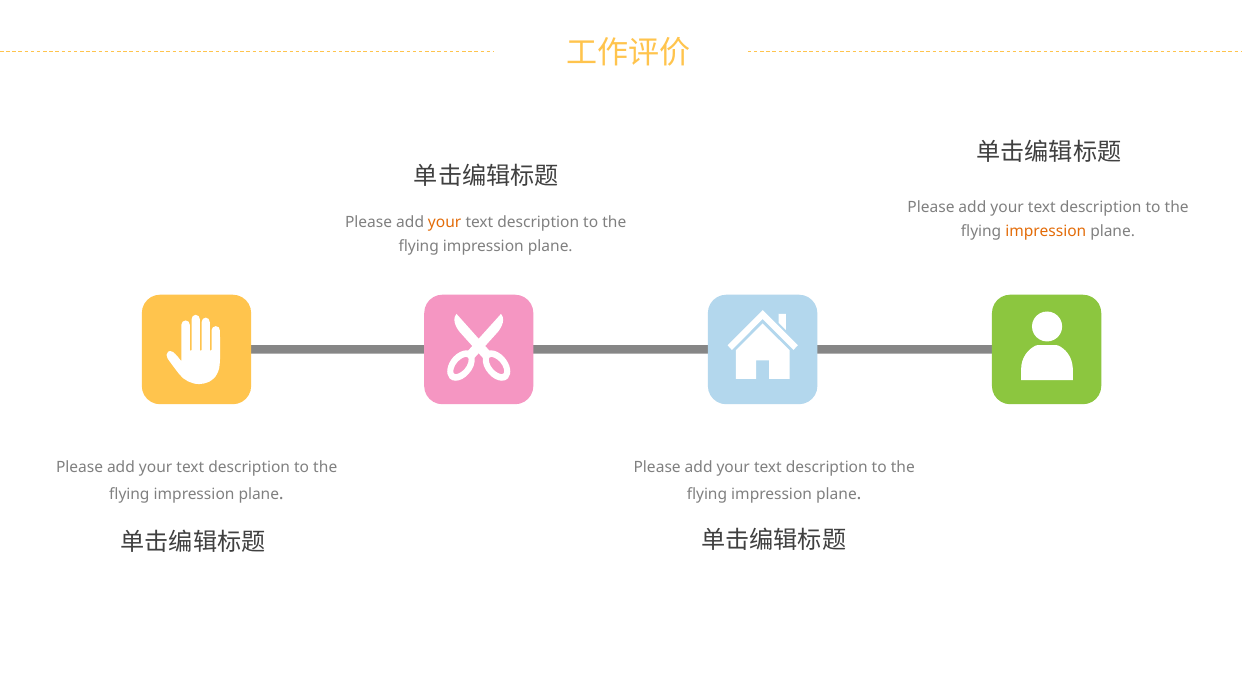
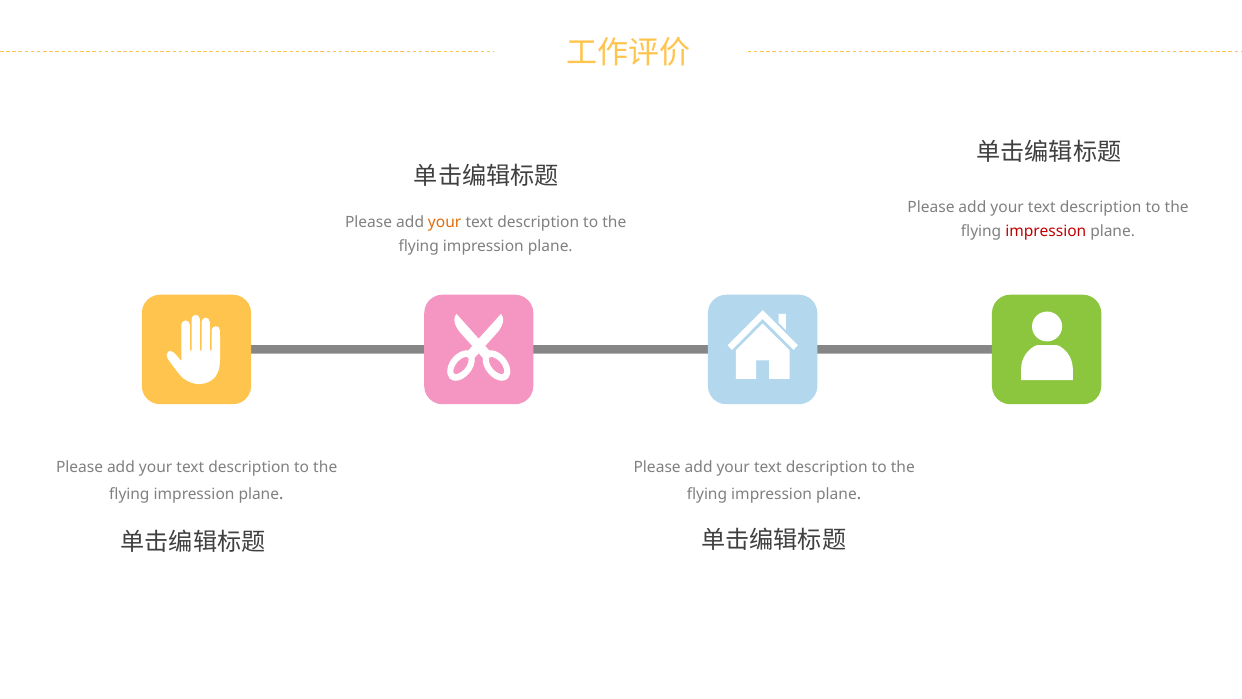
impression at (1046, 232) colour: orange -> red
